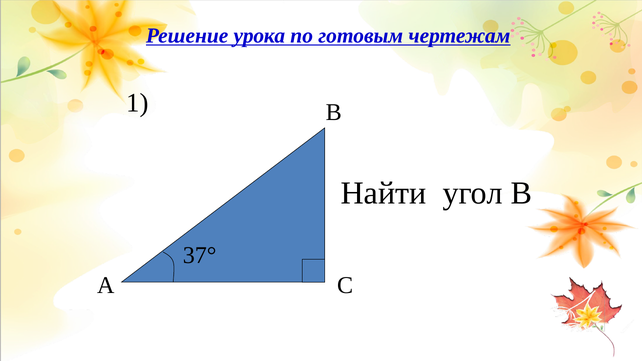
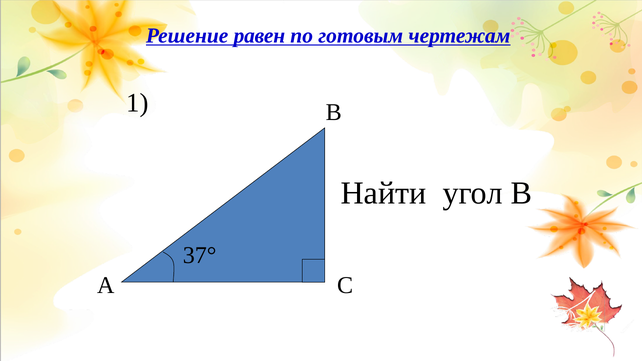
урока: урока -> равен
